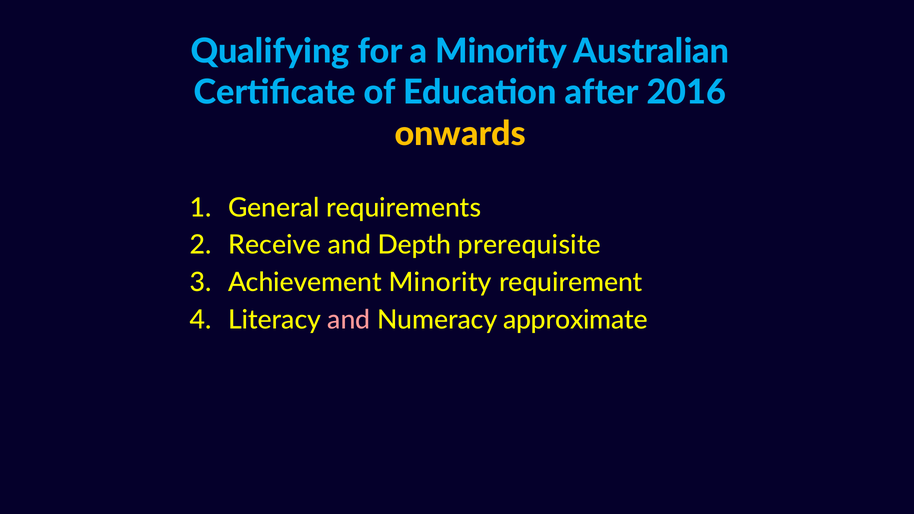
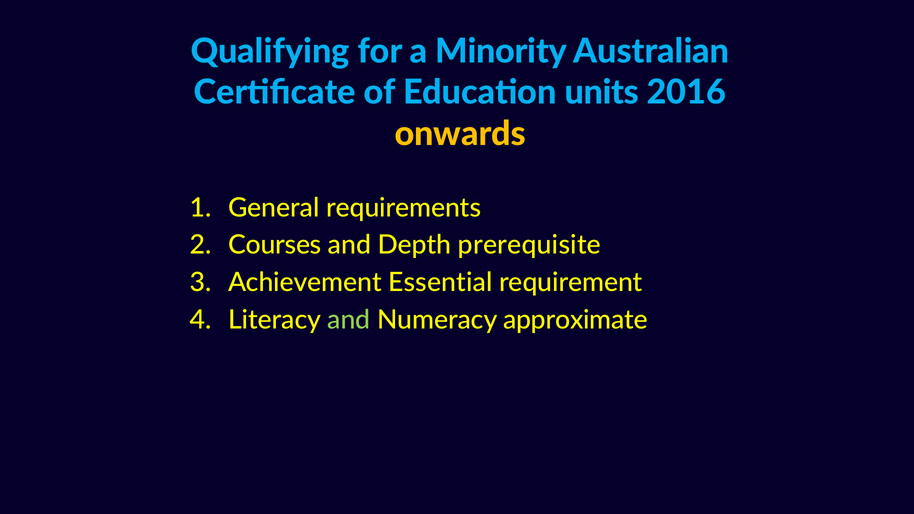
after: after -> units
Receive: Receive -> Courses
Achievement Minority: Minority -> Essential
and at (349, 320) colour: pink -> light green
